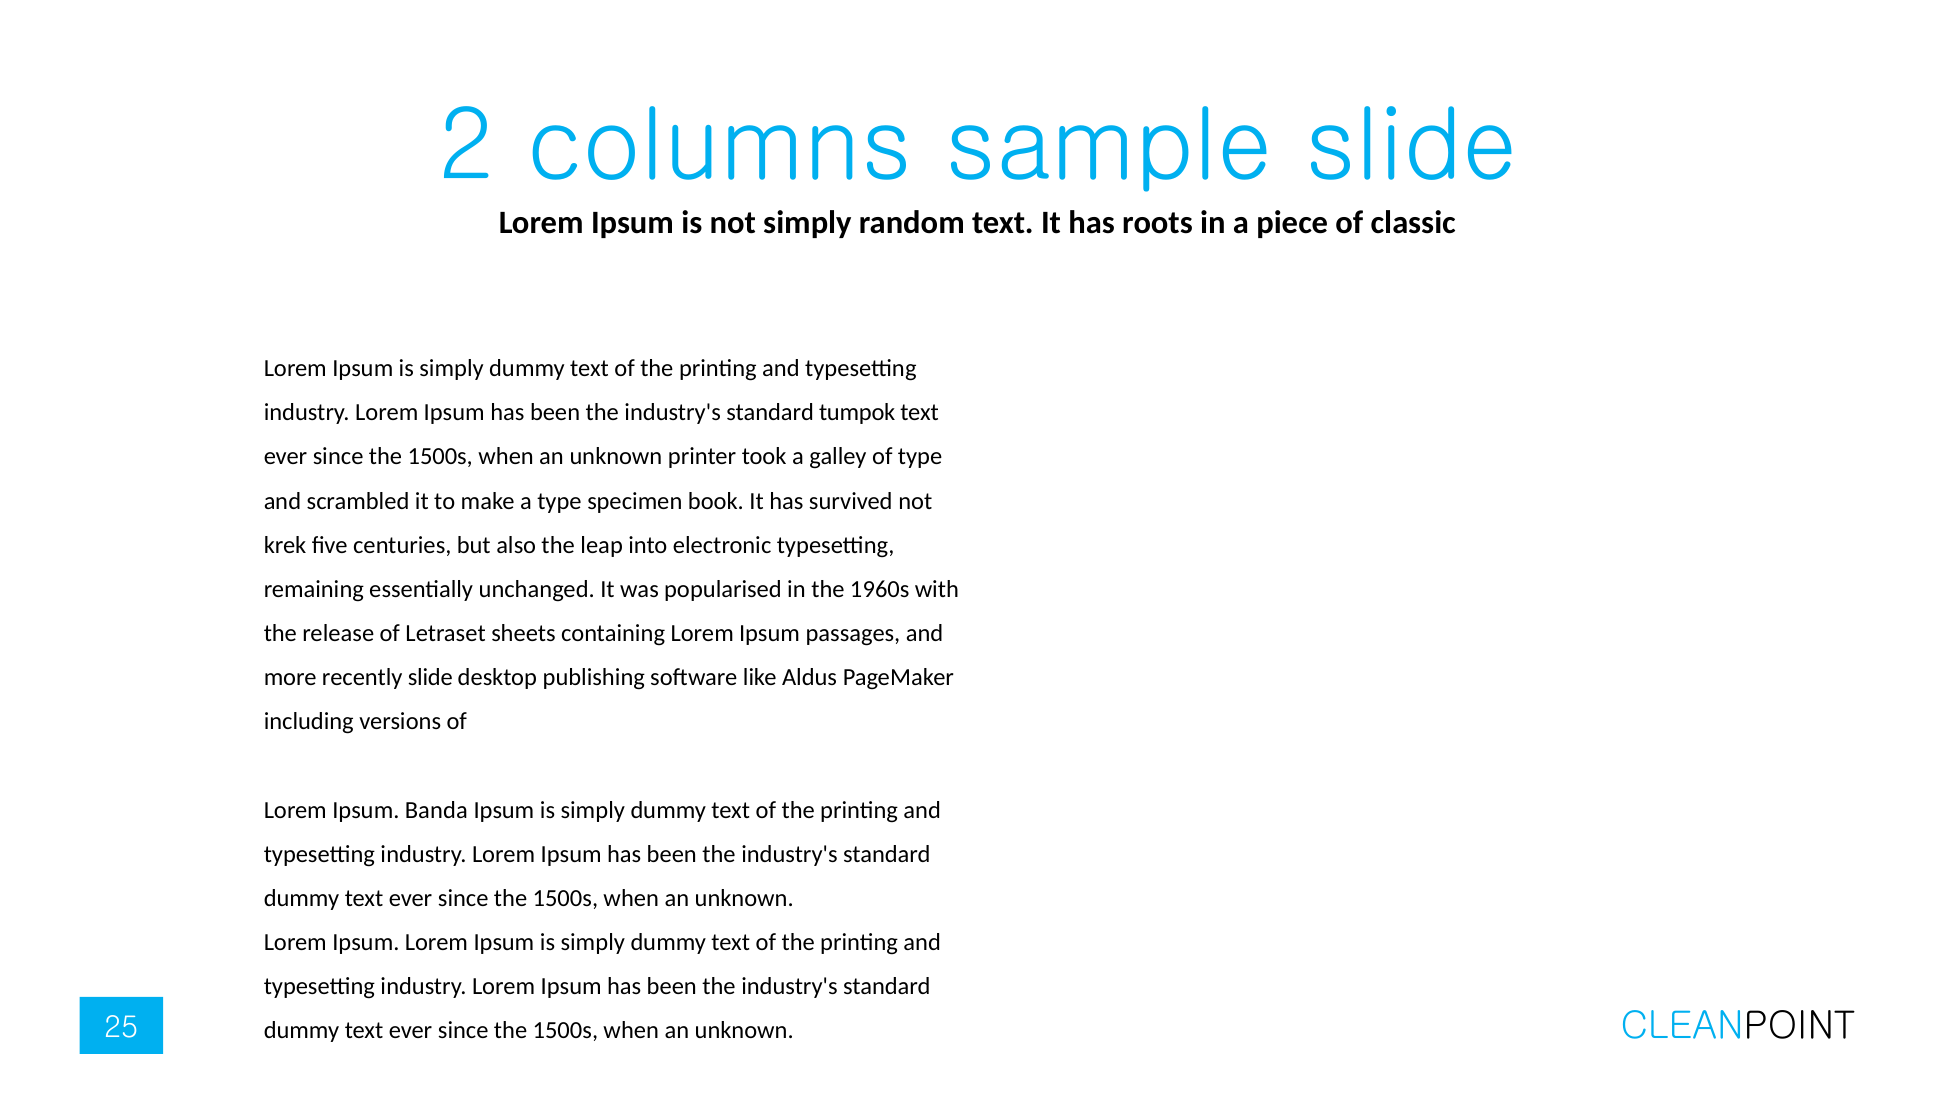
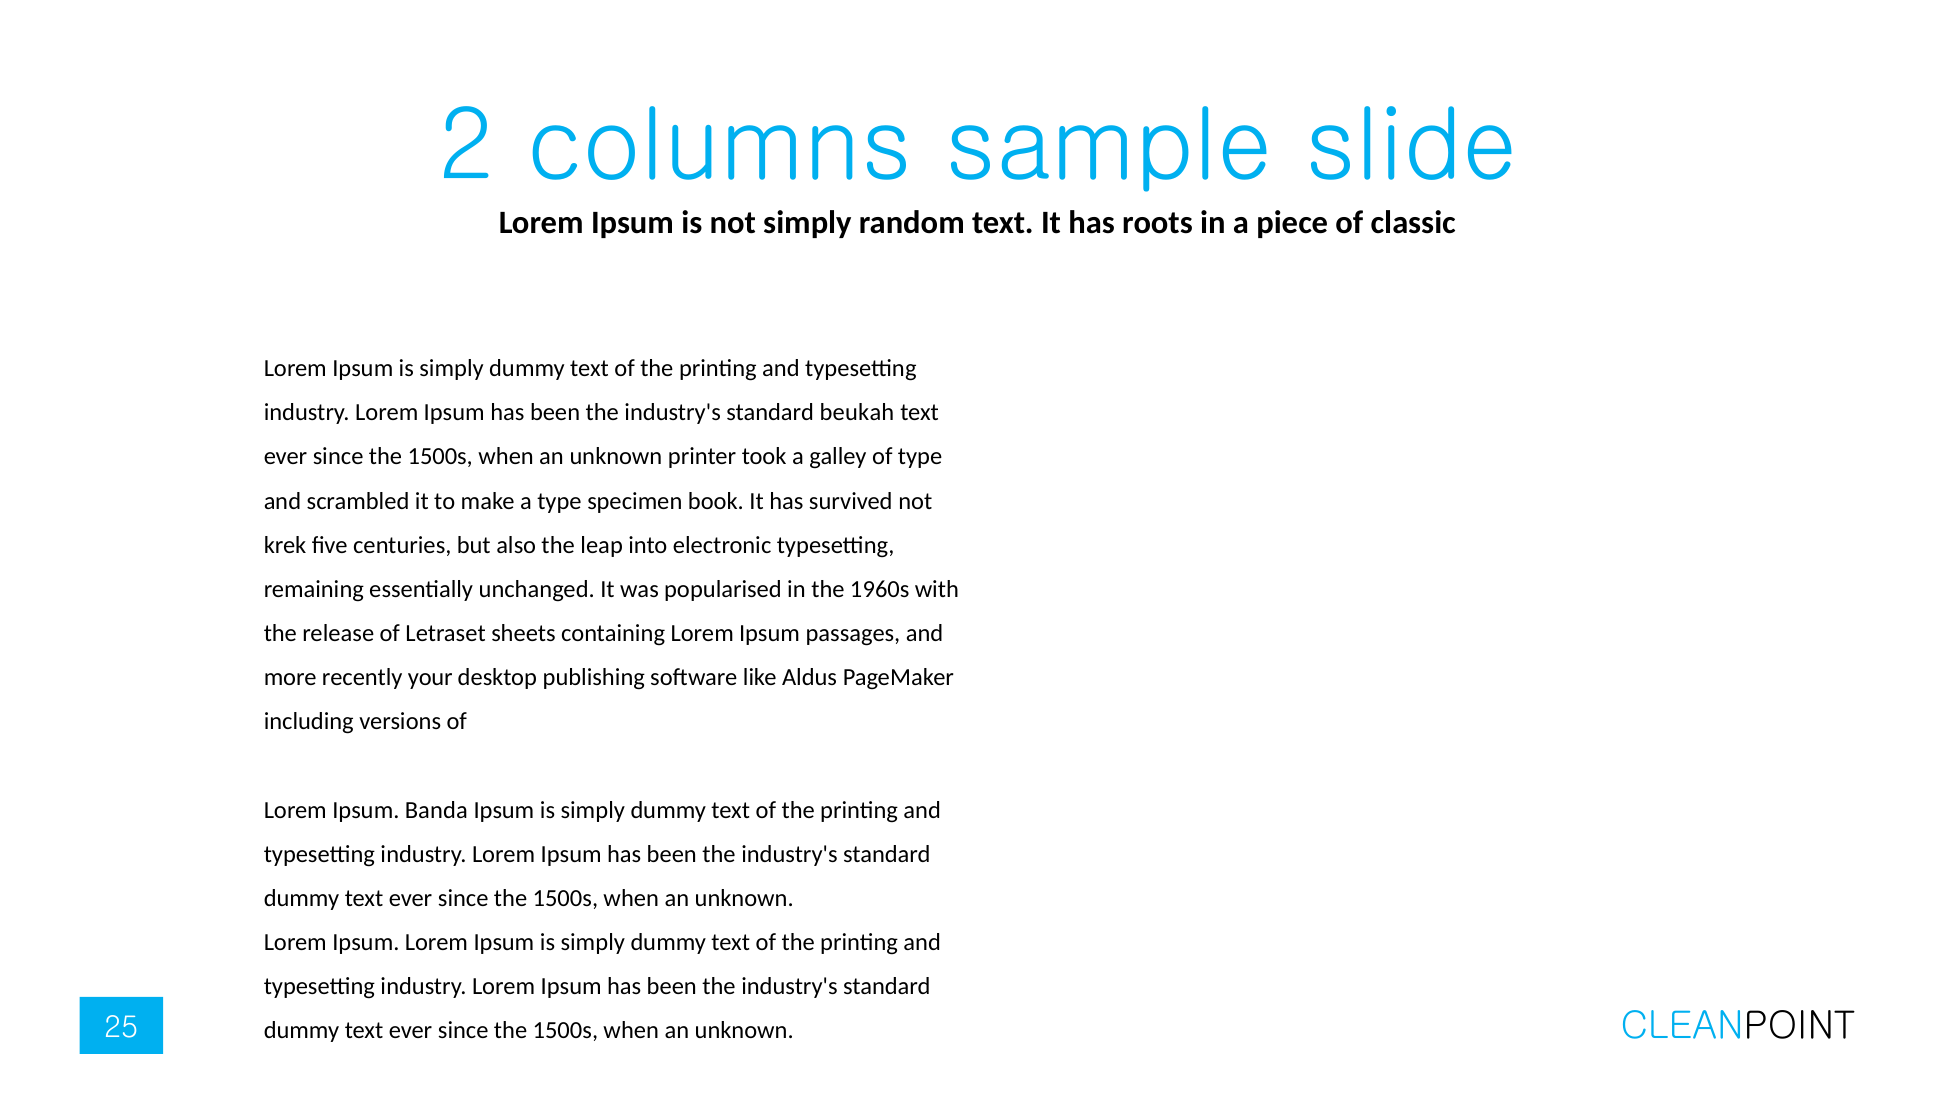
tumpok: tumpok -> beukah
recently slide: slide -> your
